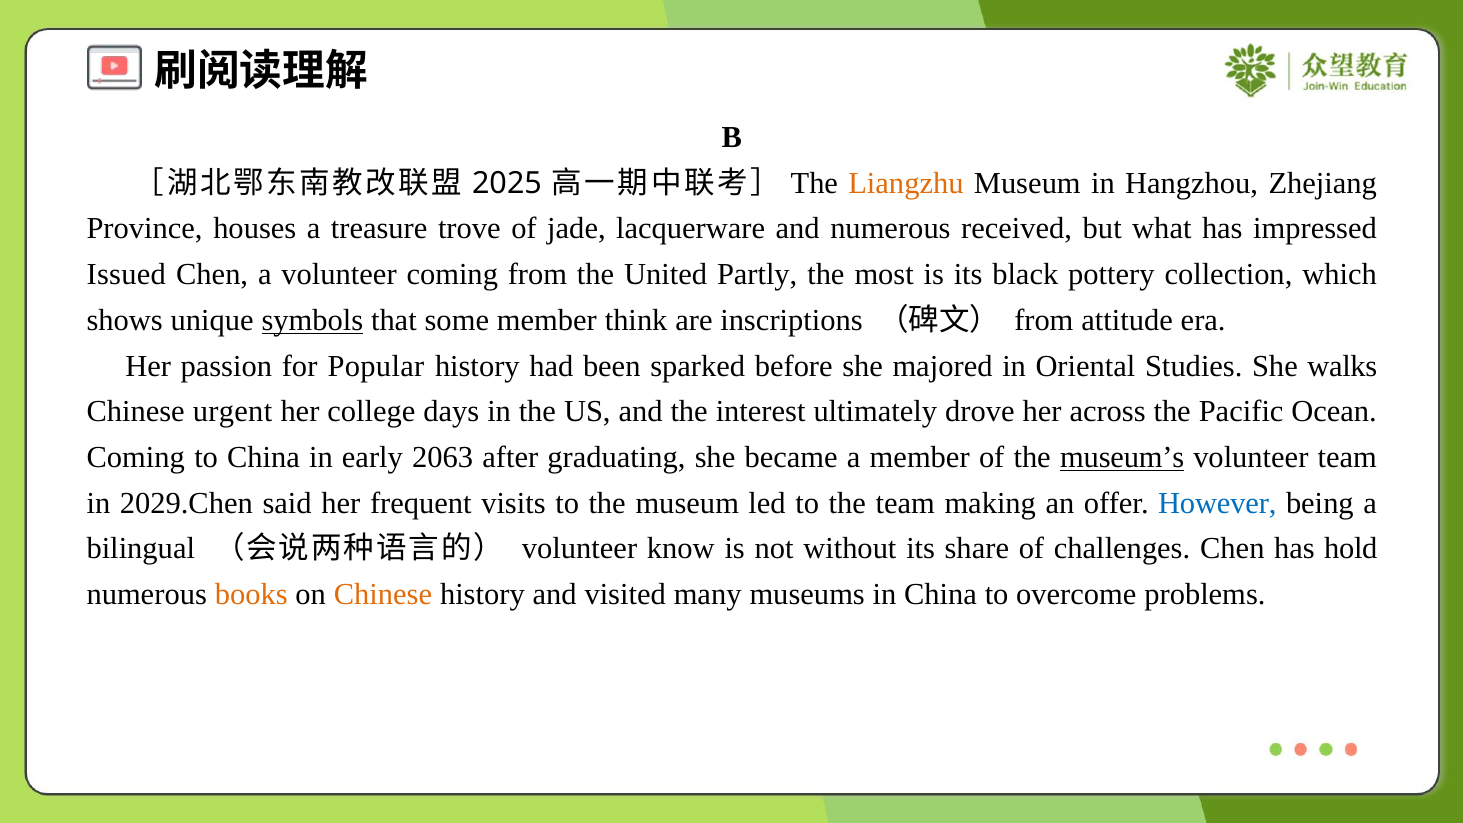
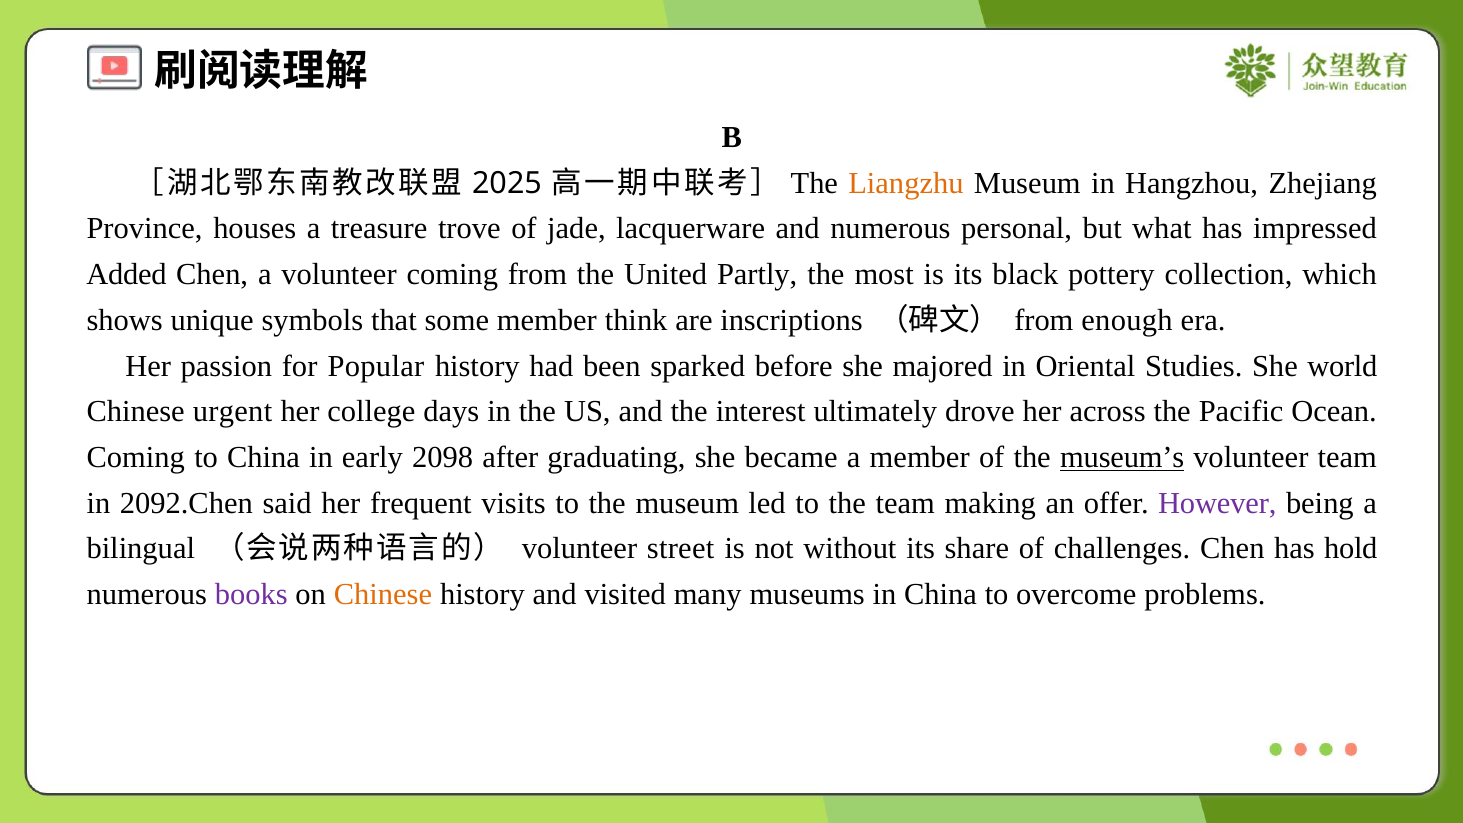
received: received -> personal
Issued: Issued -> Added
symbols underline: present -> none
attitude: attitude -> enough
walks: walks -> world
2063: 2063 -> 2098
2029.Chen: 2029.Chen -> 2092.Chen
However colour: blue -> purple
know: know -> street
books colour: orange -> purple
